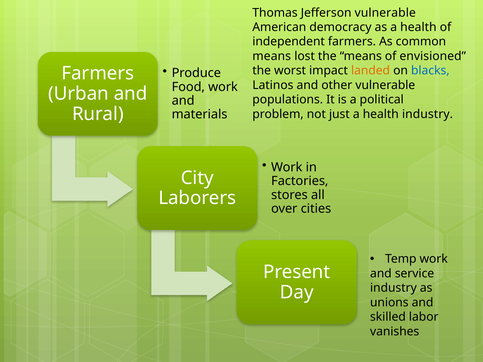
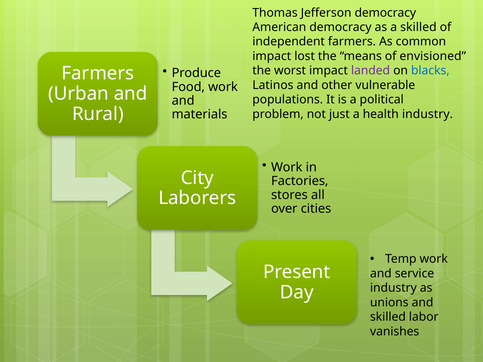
Jefferson vulnerable: vulnerable -> democracy
as a health: health -> skilled
means at (272, 56): means -> impact
landed colour: orange -> purple
